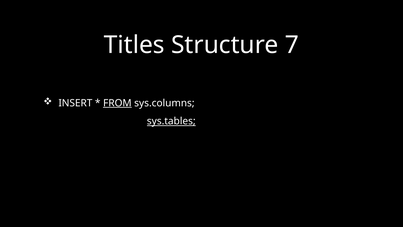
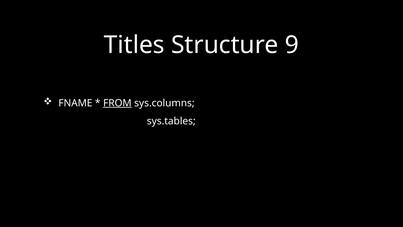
7: 7 -> 9
INSERT: INSERT -> FNAME
sys.tables underline: present -> none
